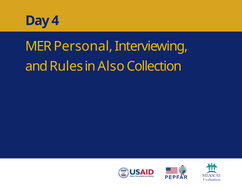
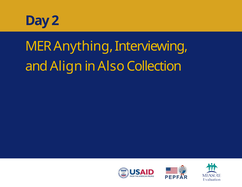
4: 4 -> 2
Personal: Personal -> Anything
Rules: Rules -> Align
